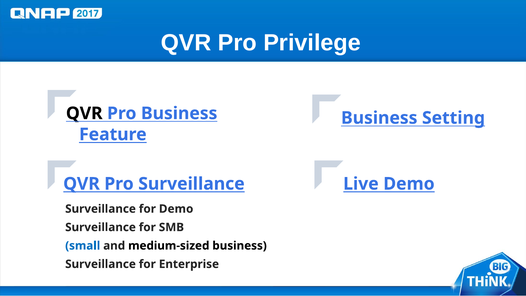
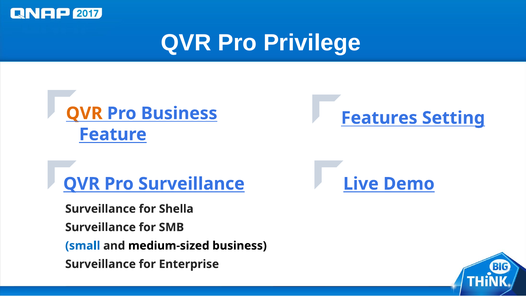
QVR at (84, 113) colour: black -> orange
Business at (379, 118): Business -> Features
for Demo: Demo -> Shella
